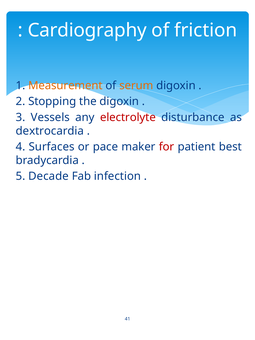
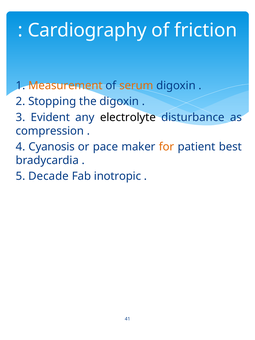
Vessels: Vessels -> Evident
electrolyte colour: red -> black
dextrocardia: dextrocardia -> compression
Surfaces: Surfaces -> Cyanosis
for colour: red -> orange
infection: infection -> inotropic
